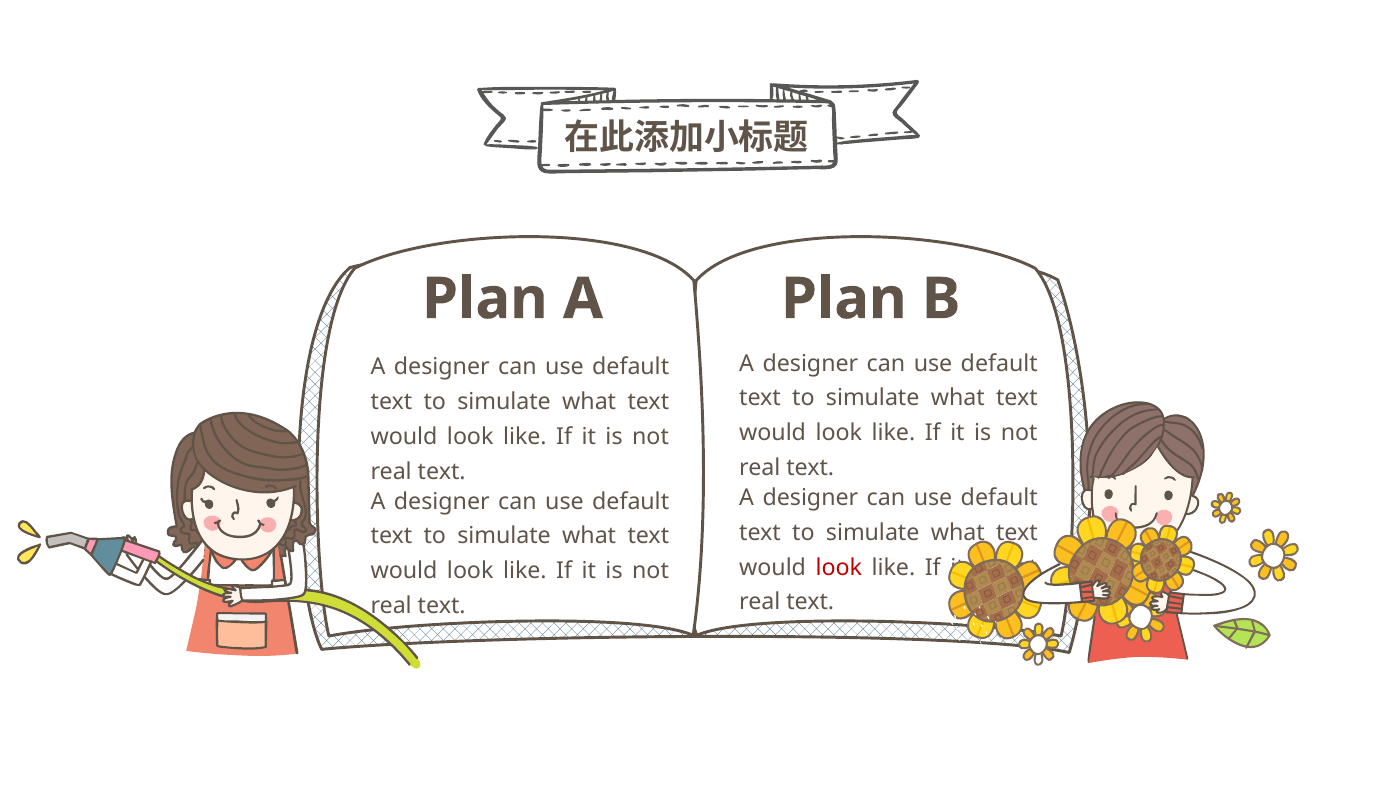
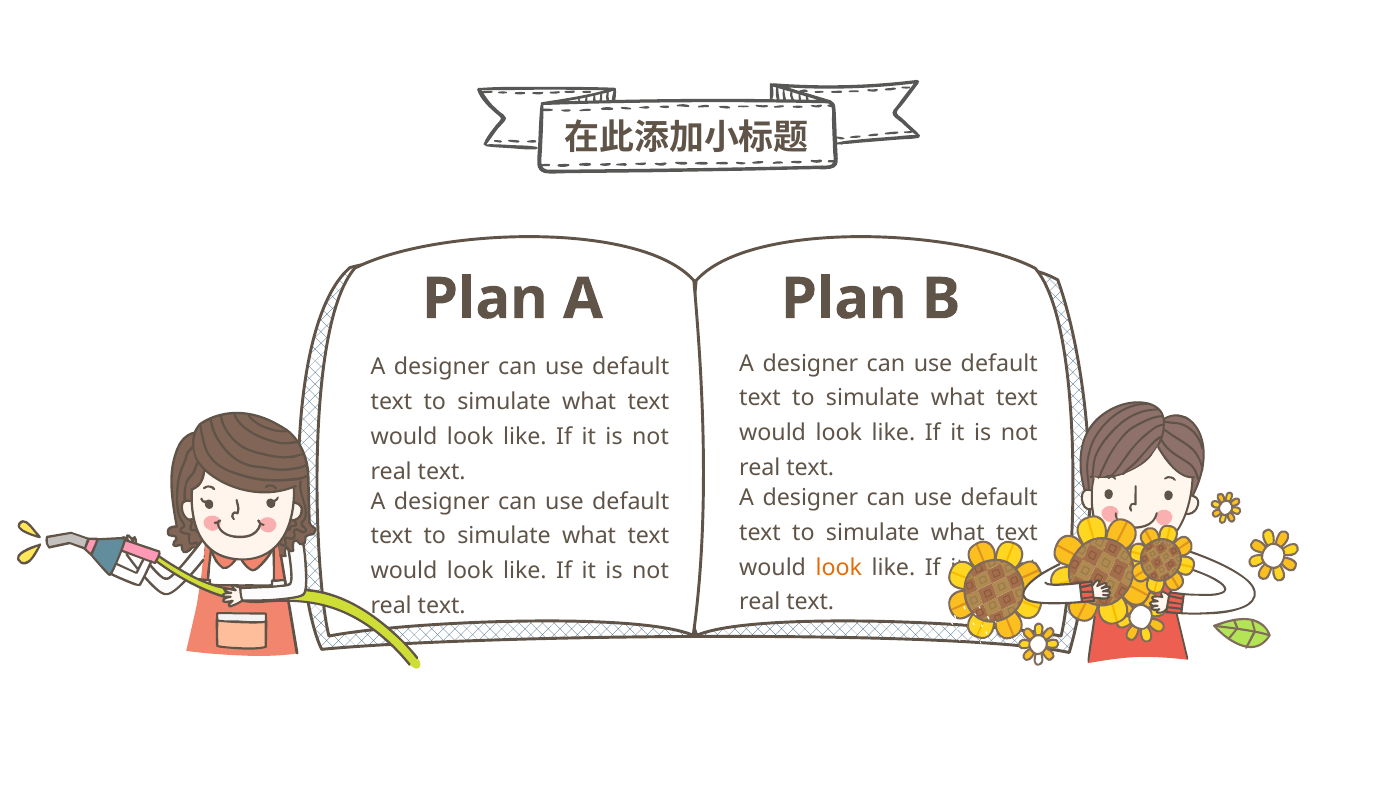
look at (839, 568) colour: red -> orange
